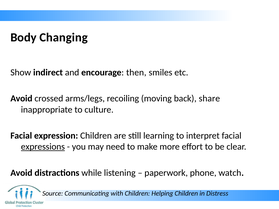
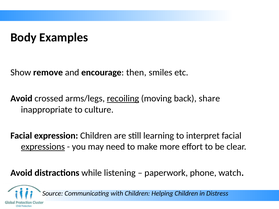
Changing: Changing -> Examples
indirect: indirect -> remove
recoiling underline: none -> present
